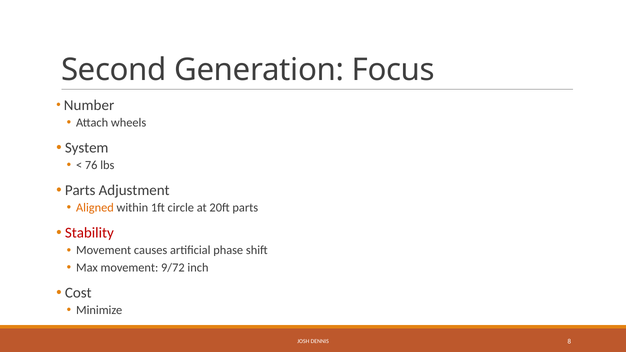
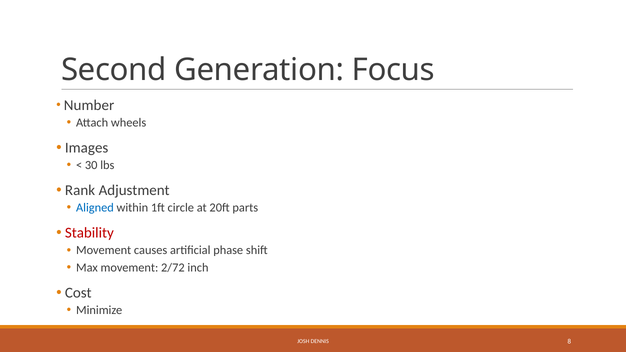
System: System -> Images
76: 76 -> 30
Parts at (80, 190): Parts -> Rank
Aligned colour: orange -> blue
9/72: 9/72 -> 2/72
